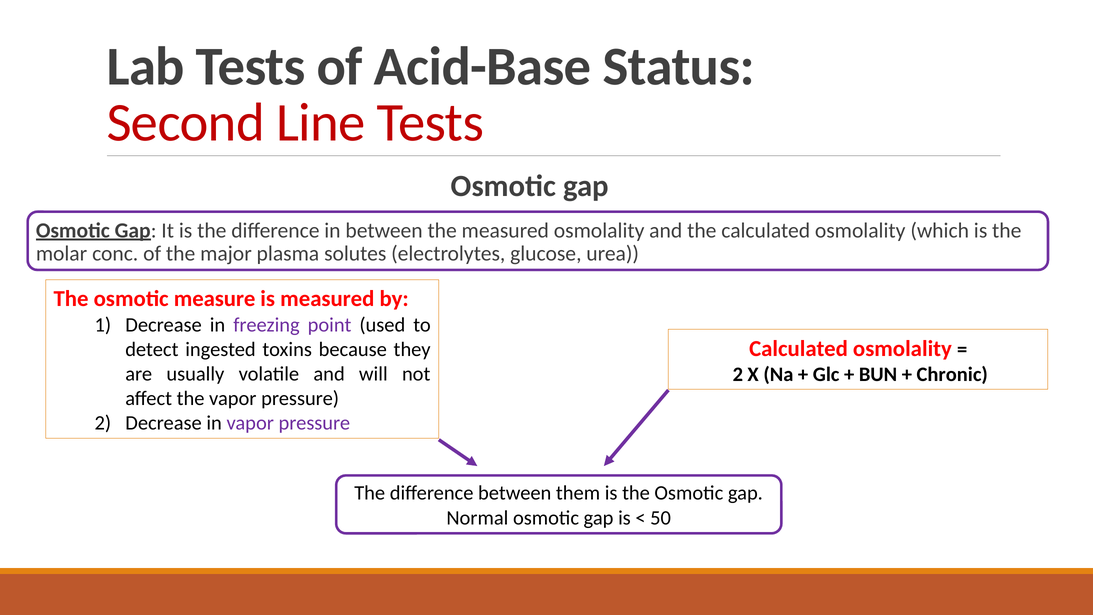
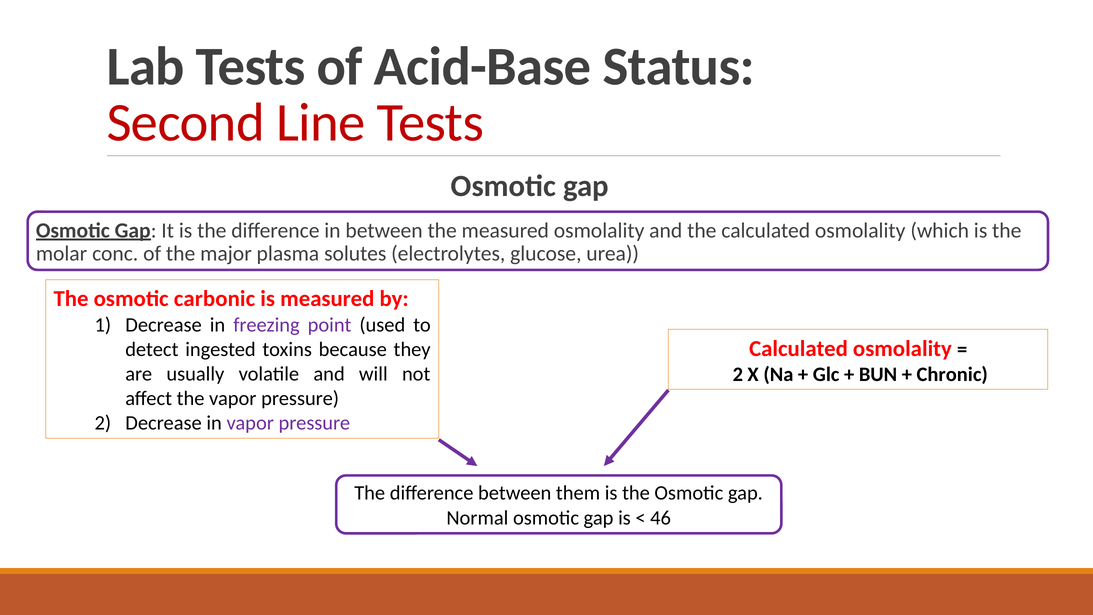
measure: measure -> carbonic
50: 50 -> 46
